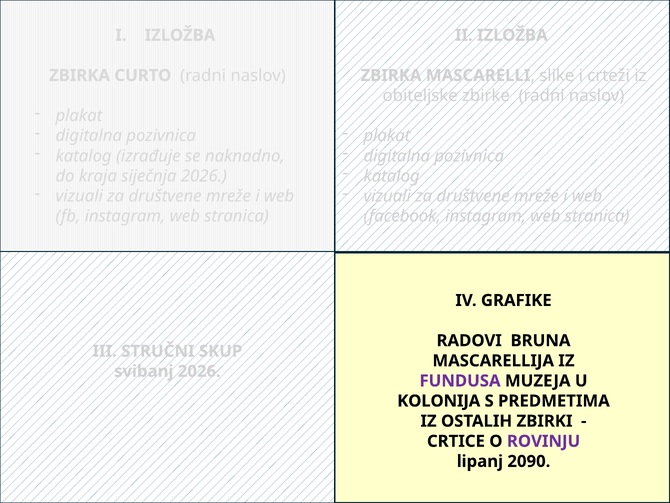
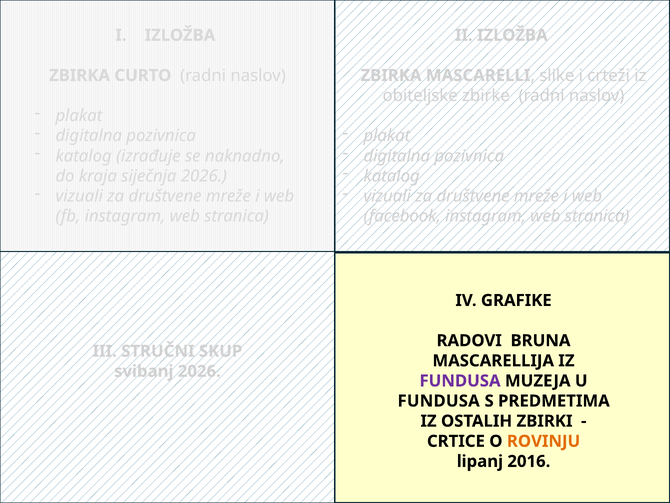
KOLONIJA at (439, 401): KOLONIJA -> FUNDUSA
ROVINJU colour: purple -> orange
2090: 2090 -> 2016
